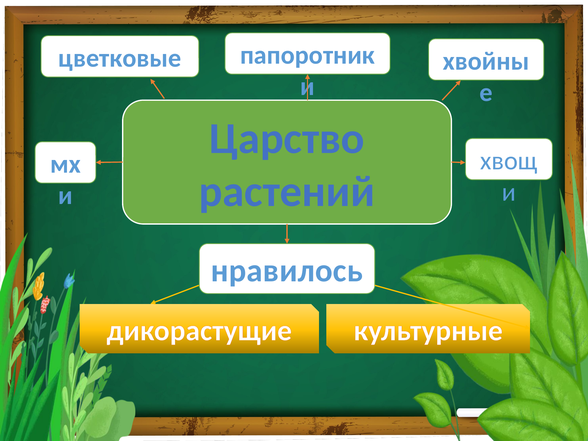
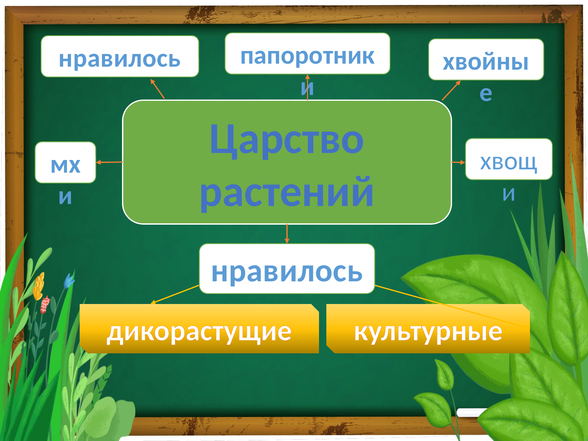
цветковые at (120, 58): цветковые -> нравилось
